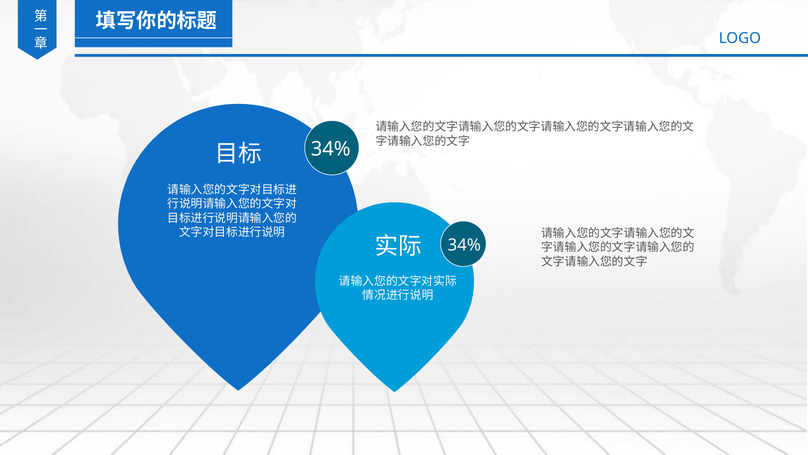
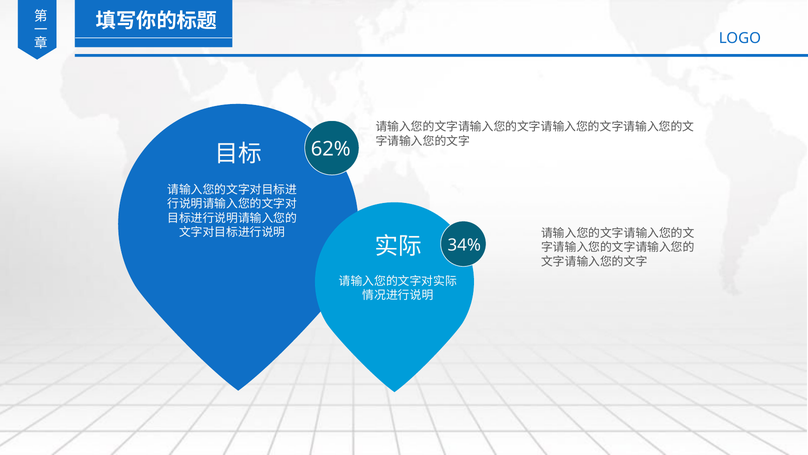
34% at (331, 149): 34% -> 62%
